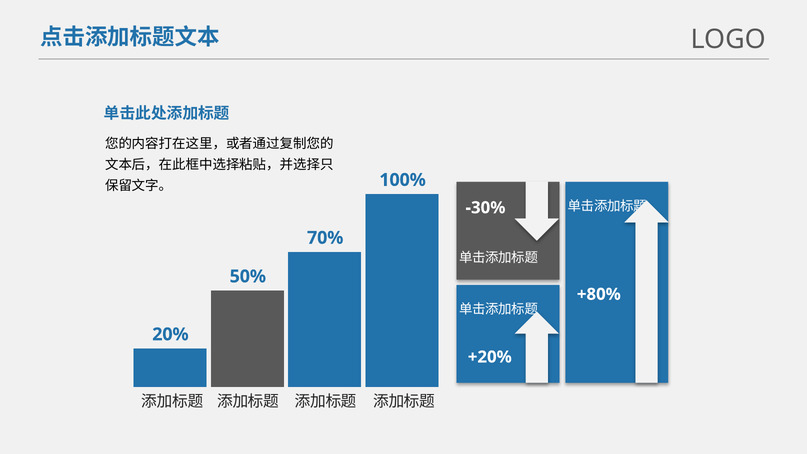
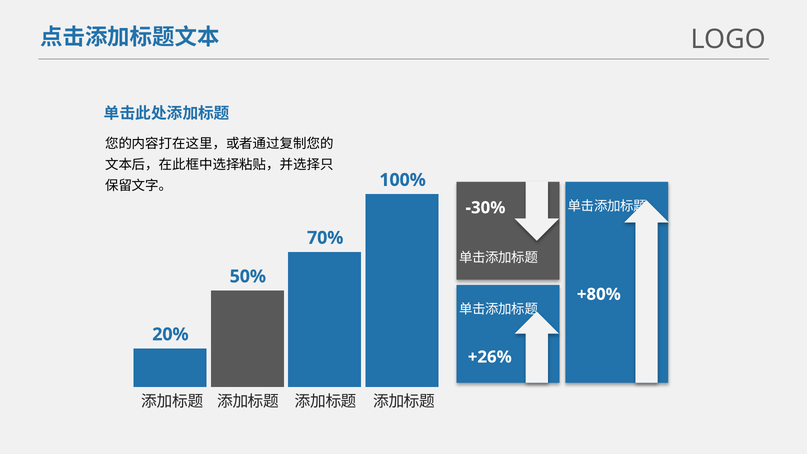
+20%: +20% -> +26%
